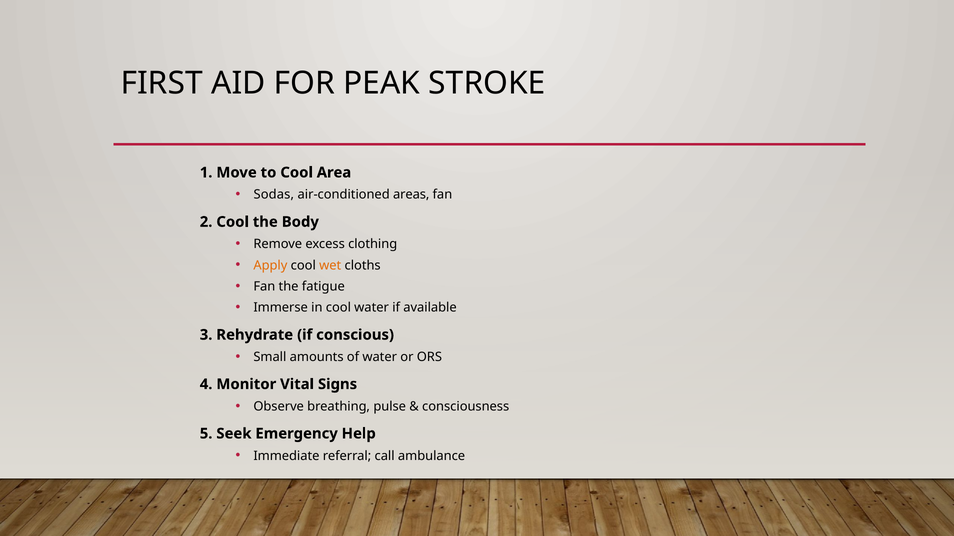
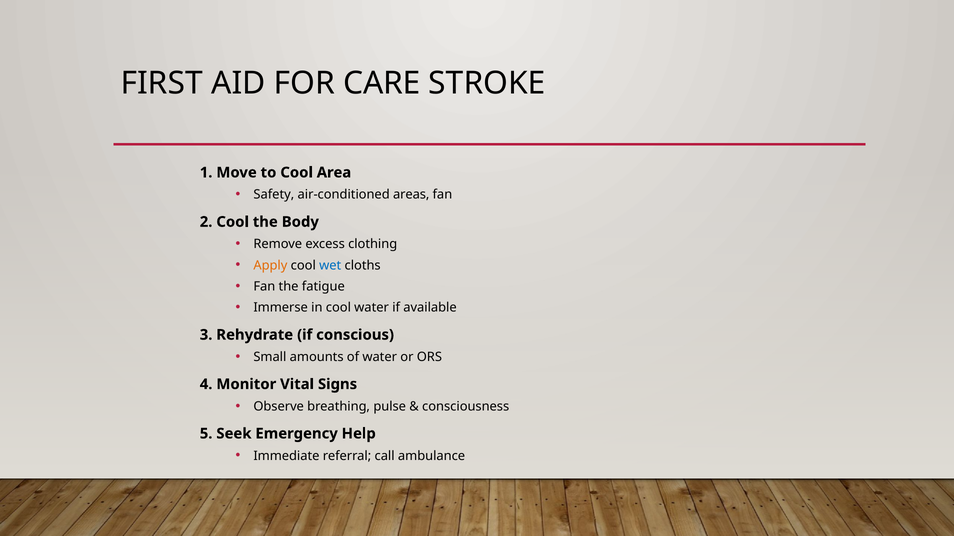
PEAK: PEAK -> CARE
Sodas: Sodas -> Safety
wet colour: orange -> blue
